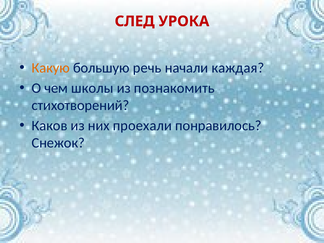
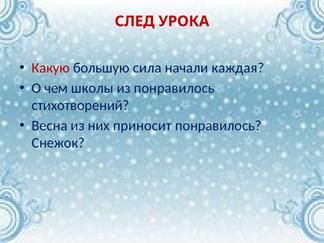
Какую colour: orange -> red
речь: речь -> сила
из познакомить: познакомить -> понравилось
Каков: Каков -> Весна
проехали: проехали -> приносит
